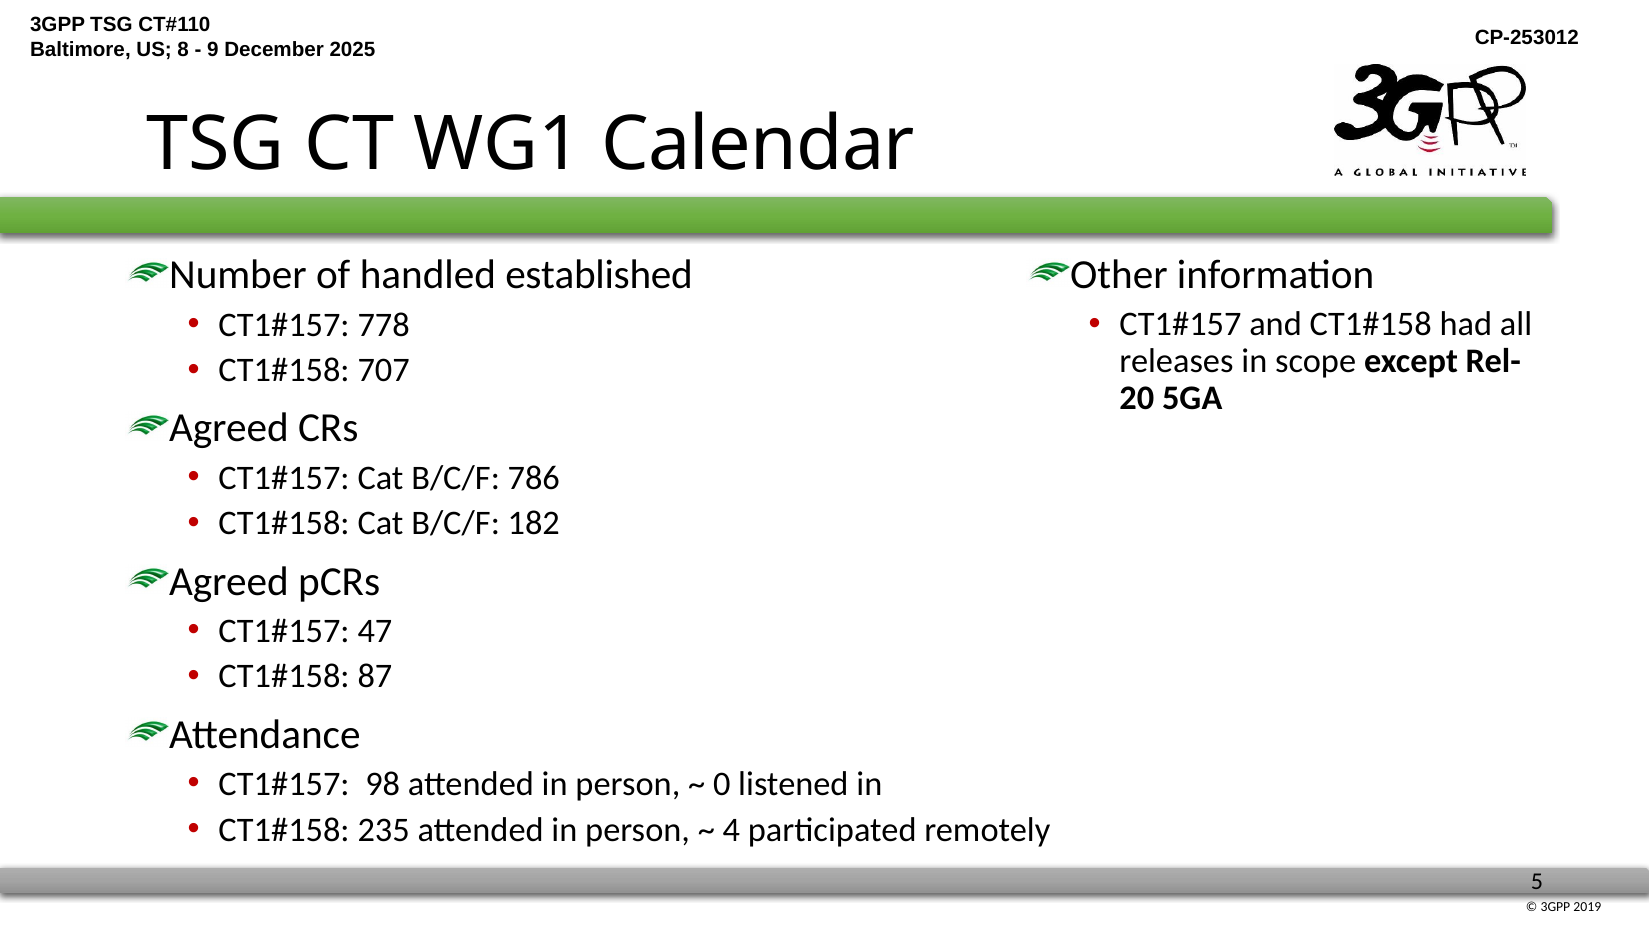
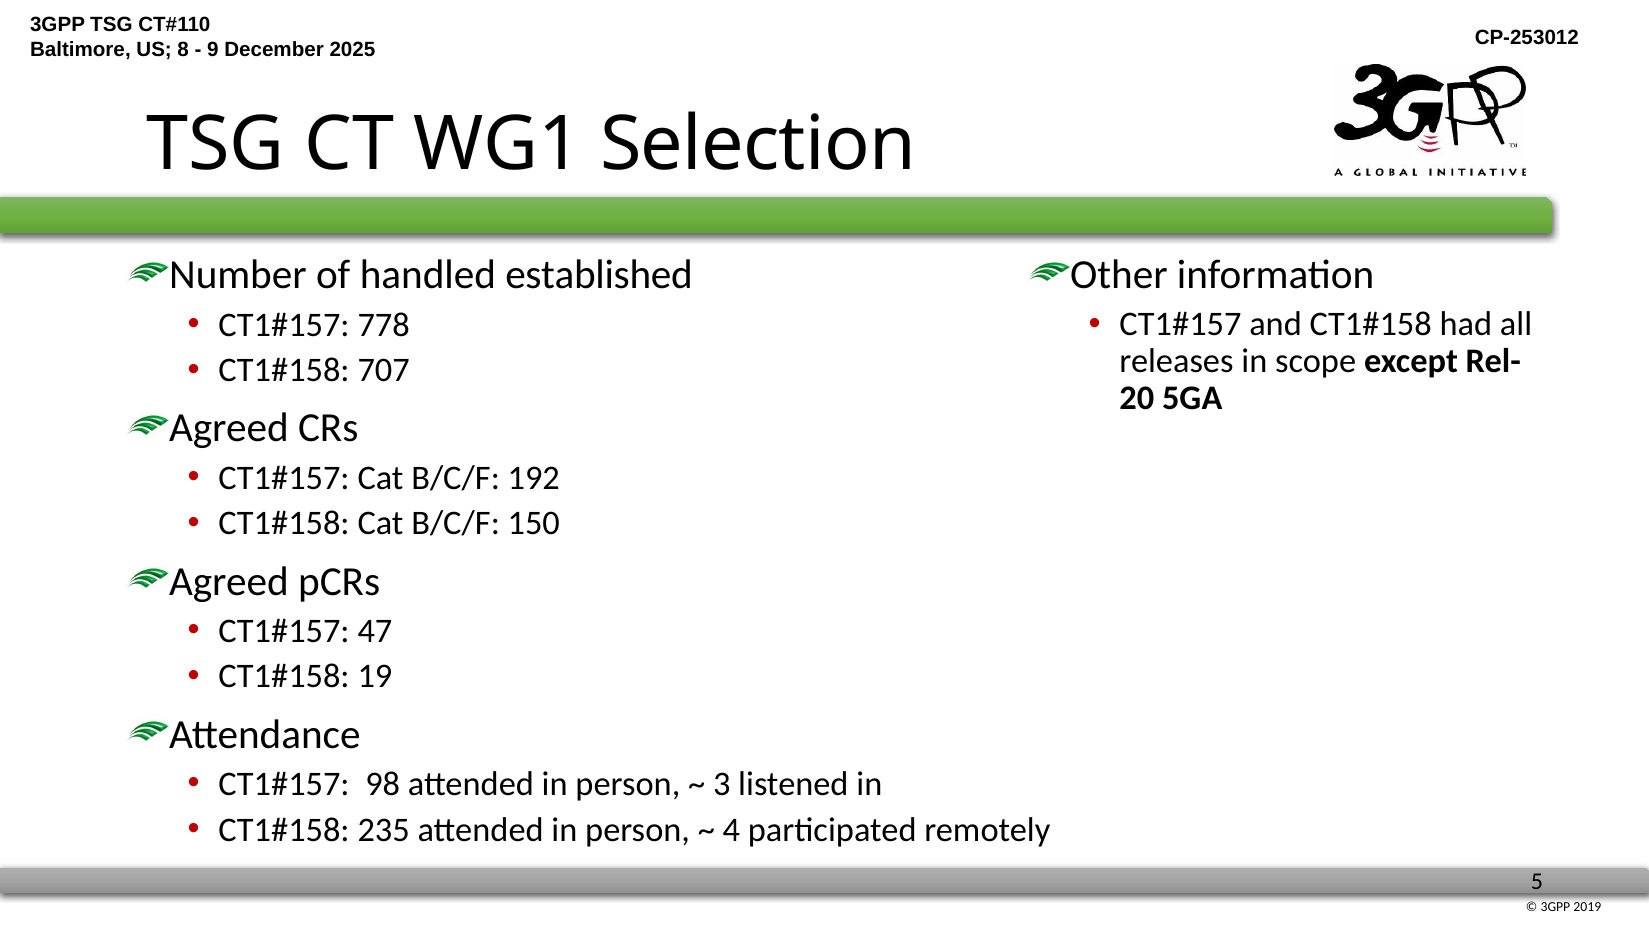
Calendar: Calendar -> Selection
786: 786 -> 192
182: 182 -> 150
87: 87 -> 19
0: 0 -> 3
